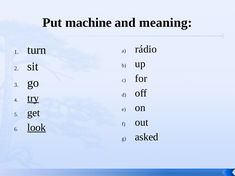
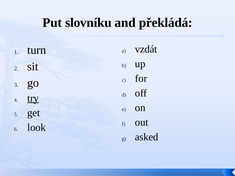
machine: machine -> slovníku
meaning: meaning -> překládá
rádio: rádio -> vzdát
look underline: present -> none
